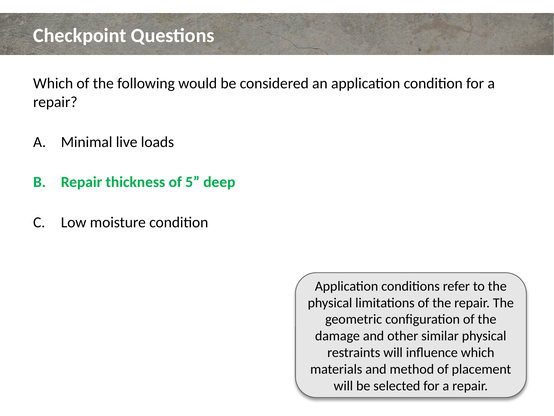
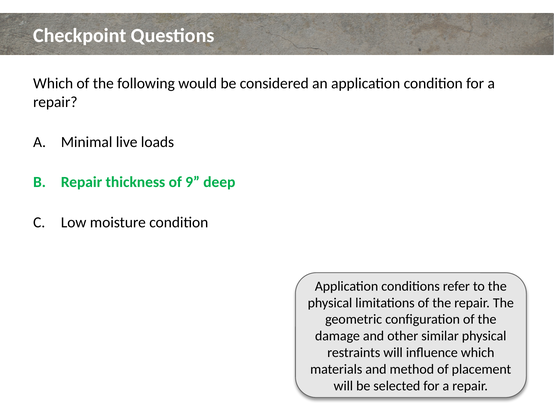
5: 5 -> 9
